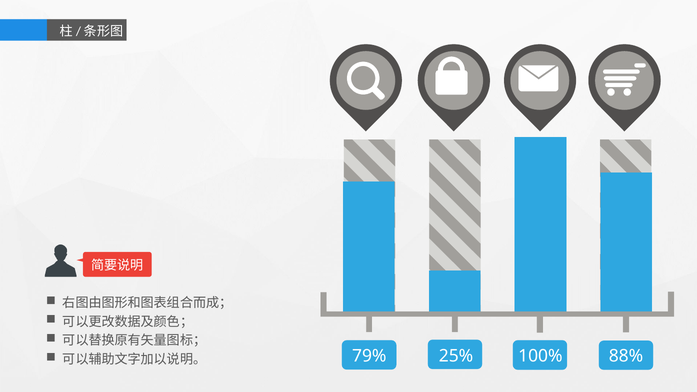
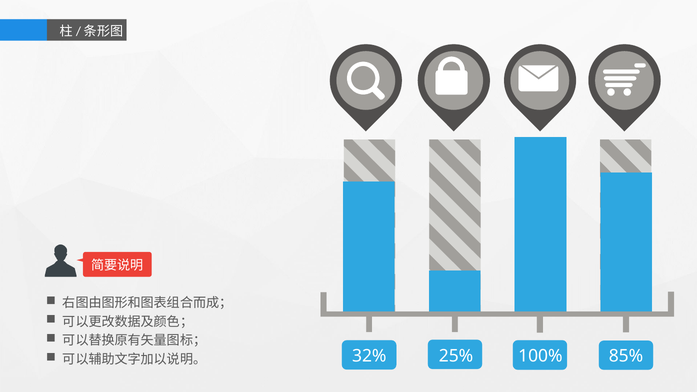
79%: 79% -> 32%
88%: 88% -> 85%
